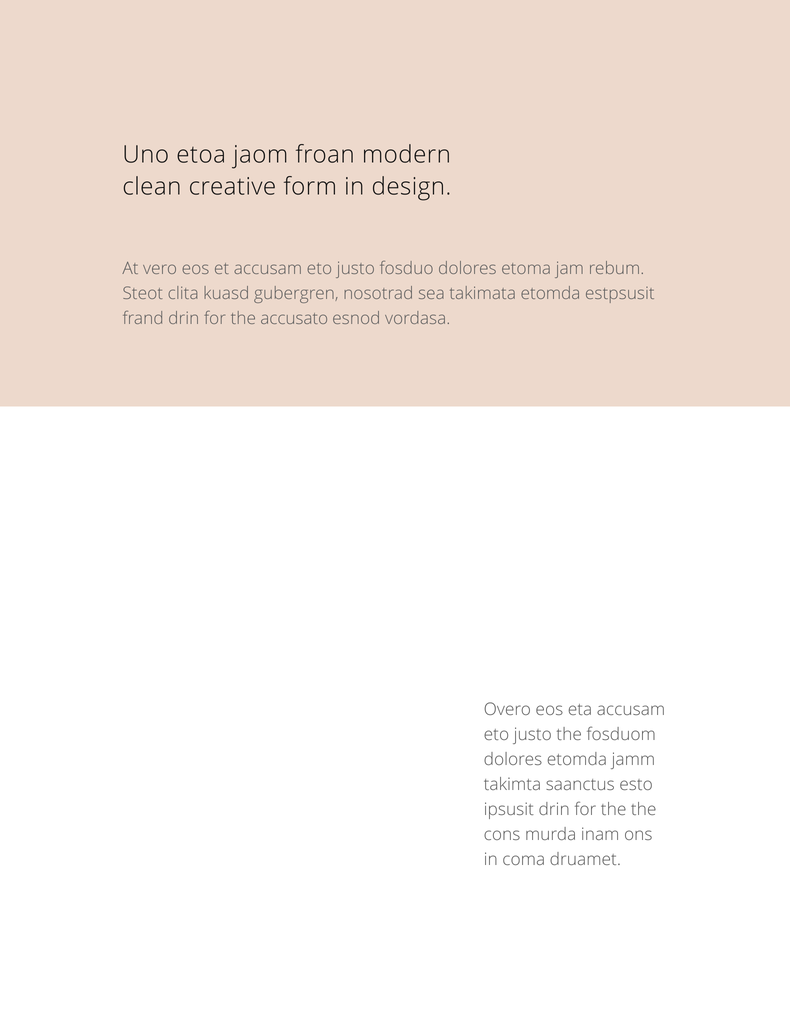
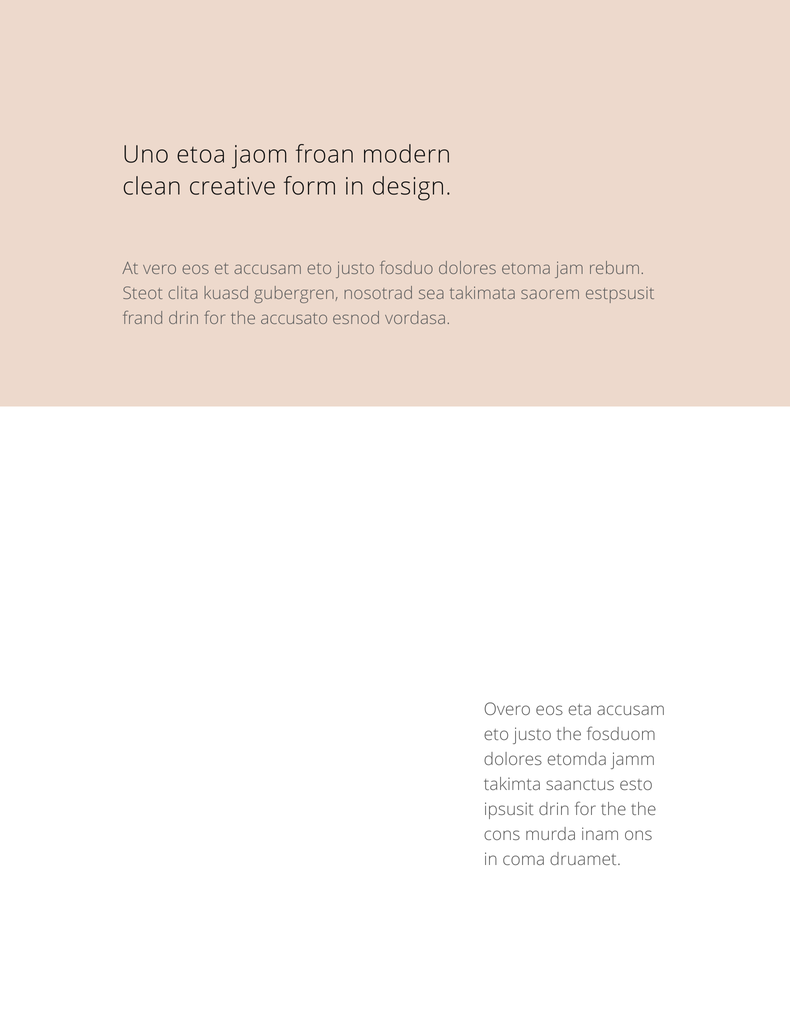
takimata etomda: etomda -> saorem
